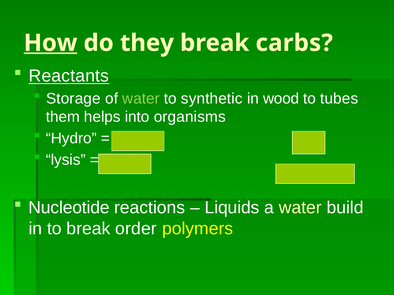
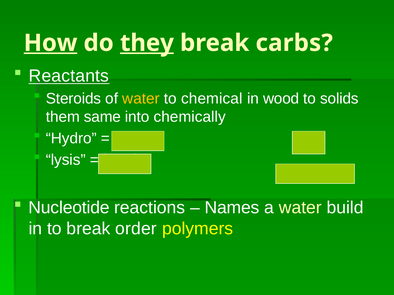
they underline: none -> present
Storage: Storage -> Steroids
water at (141, 99) colour: light green -> yellow
synthetic: synthetic -> chemical
tubes: tubes -> solids
helps: helps -> same
organisms: organisms -> chemically
Liquids: Liquids -> Names
